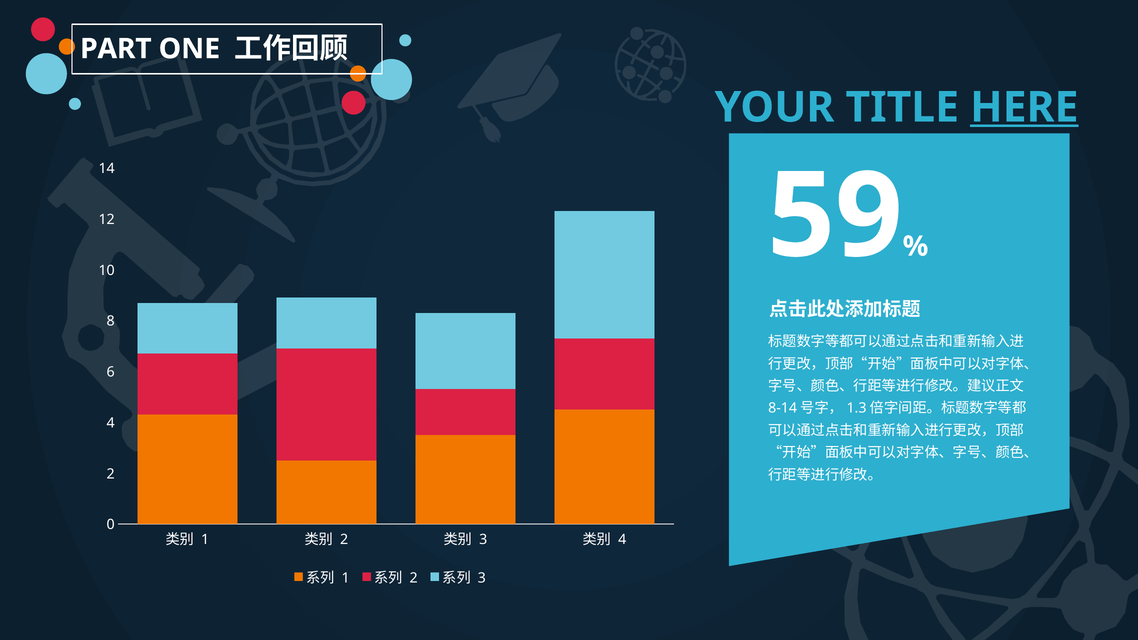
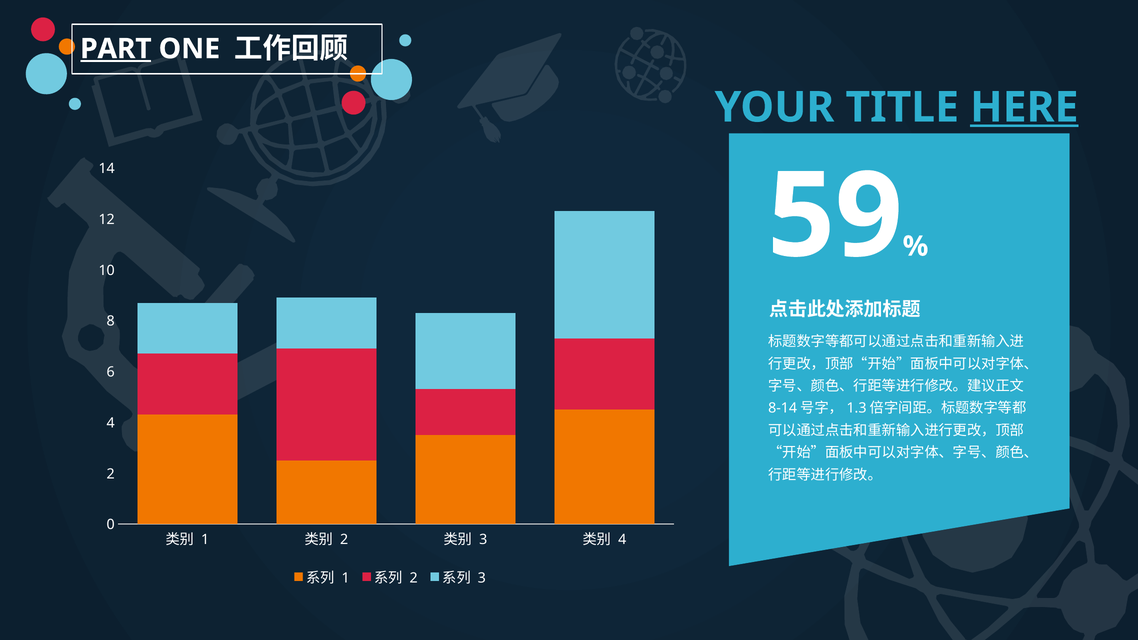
PART underline: none -> present
